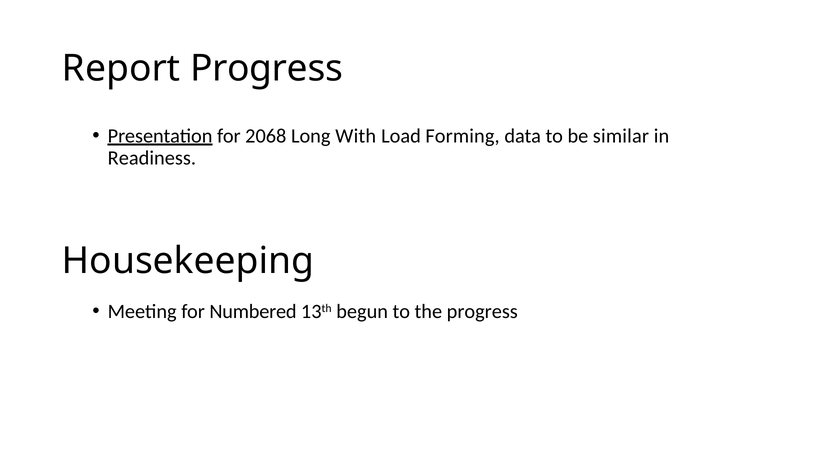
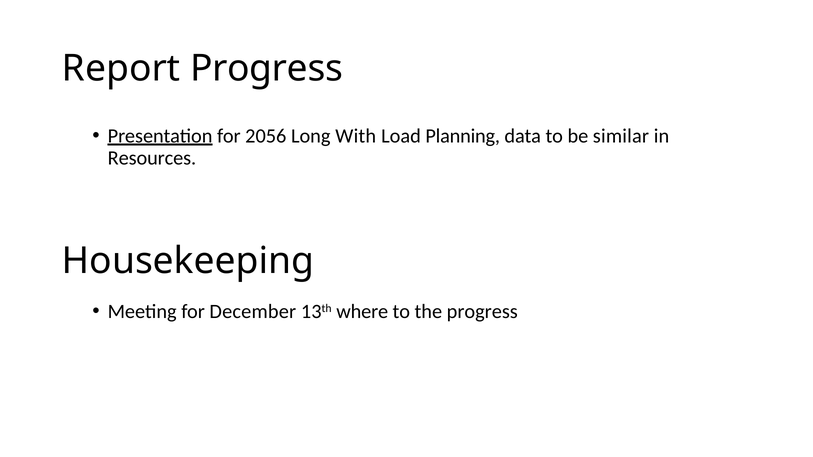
2068: 2068 -> 2056
Forming: Forming -> Planning
Readiness: Readiness -> Resources
Numbered: Numbered -> December
begun: begun -> where
